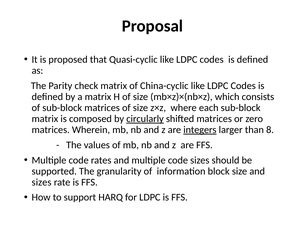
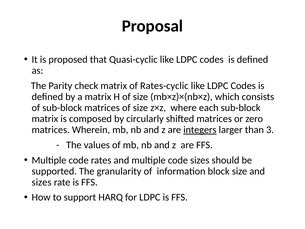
China-cyclic: China-cyclic -> Rates-cyclic
circularly underline: present -> none
8: 8 -> 3
